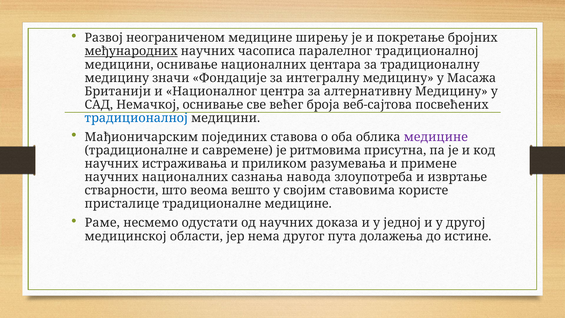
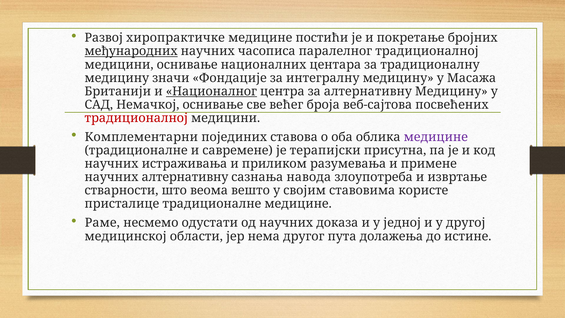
неограниченом: неограниченом -> хиропрактичке
ширењу: ширењу -> постићи
Националног underline: none -> present
традиционалној at (136, 118) colour: blue -> red
Мађионичарским: Мађионичарским -> Комплементарни
ритмовима: ритмовима -> терапијски
научних националних: националних -> алтернативну
